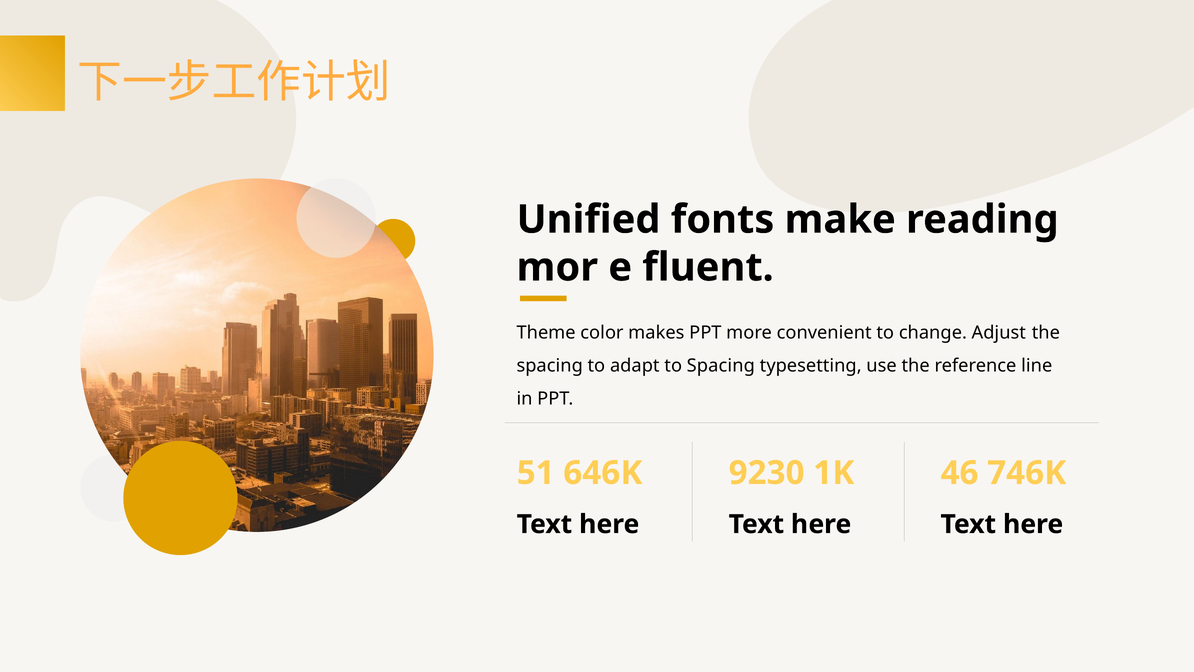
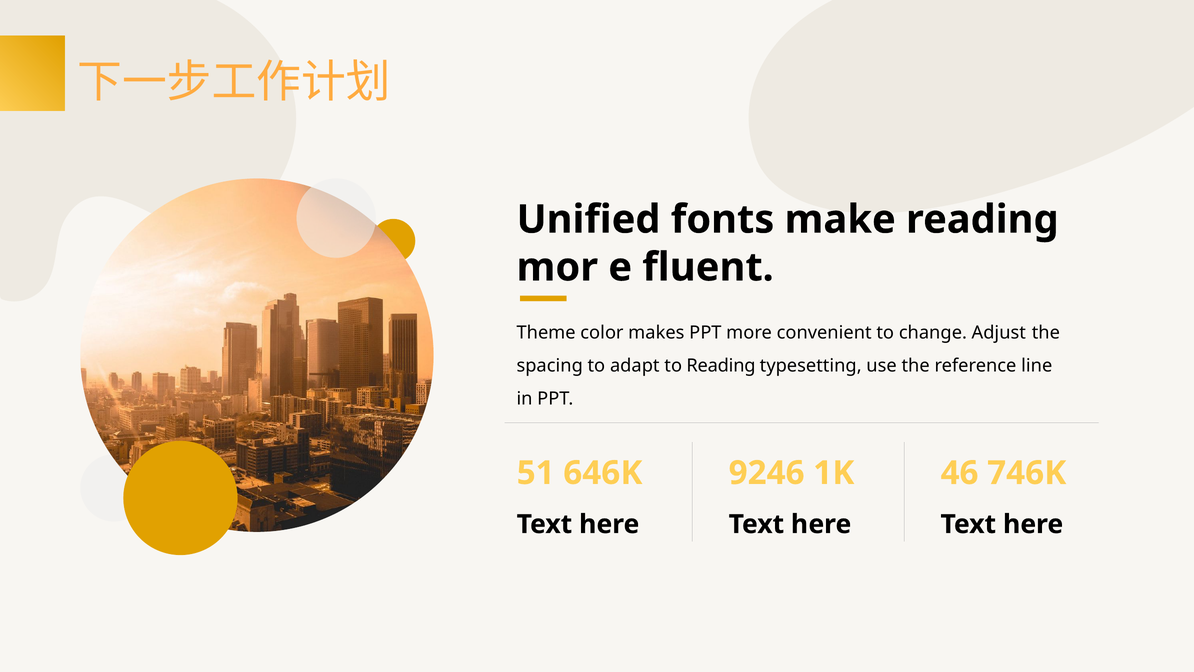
to Spacing: Spacing -> Reading
9230: 9230 -> 9246
